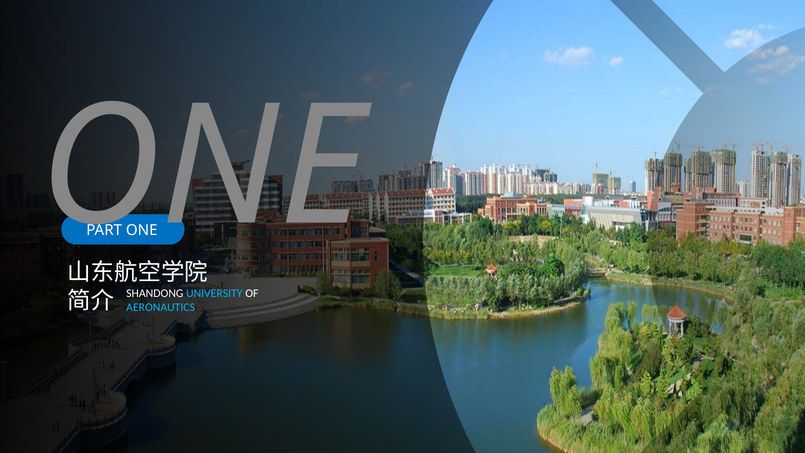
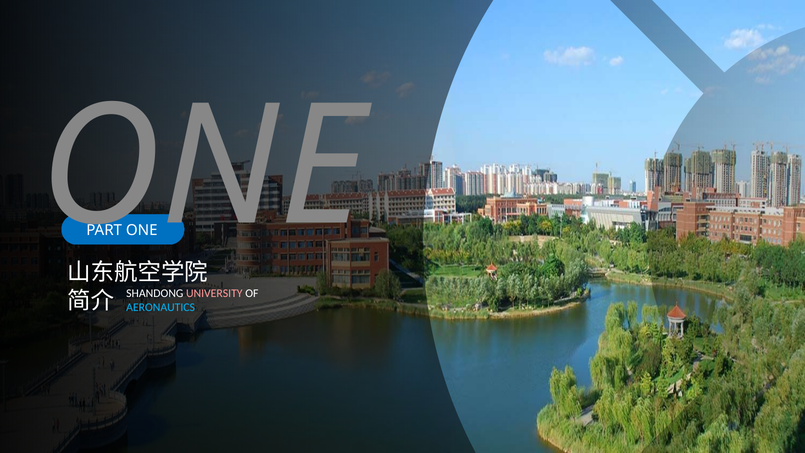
UNIVERSITY colour: light blue -> pink
